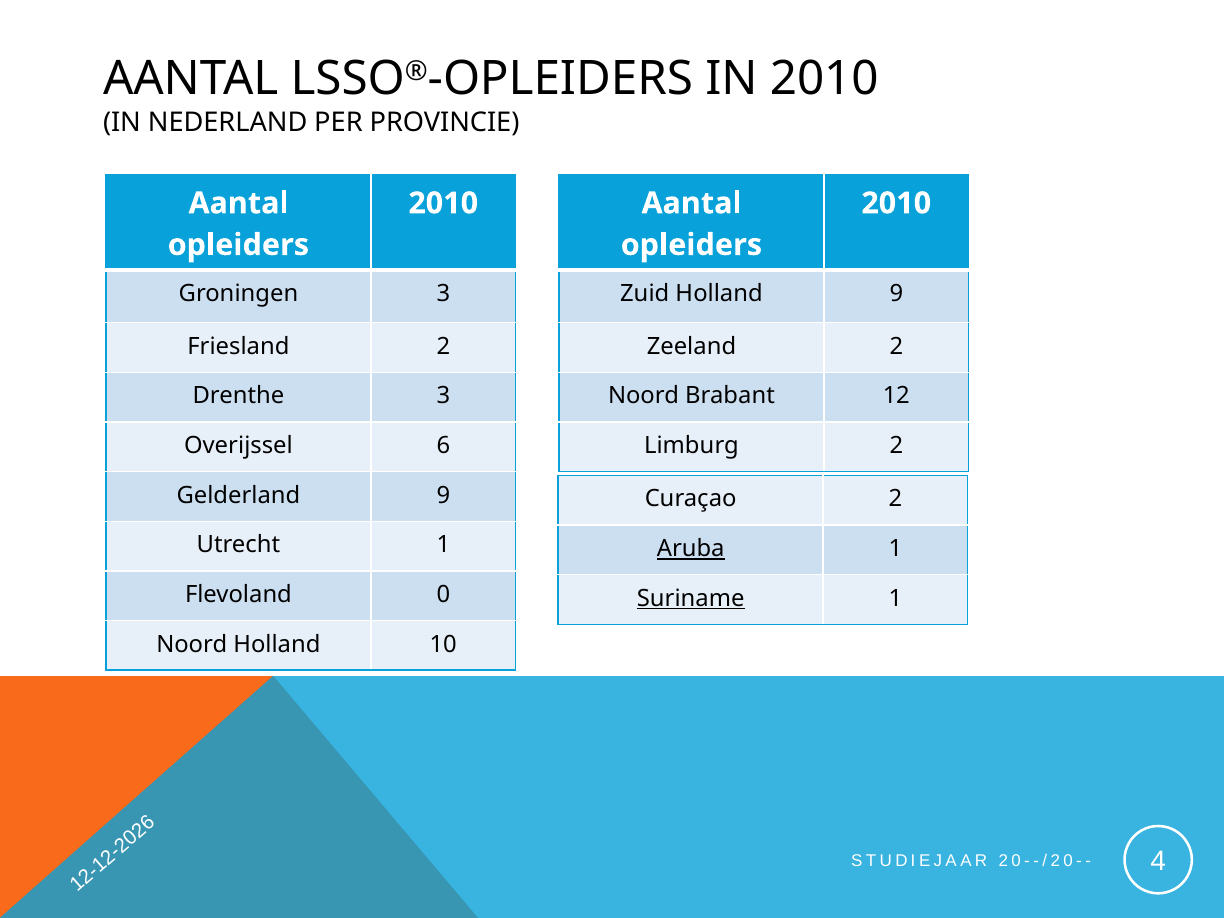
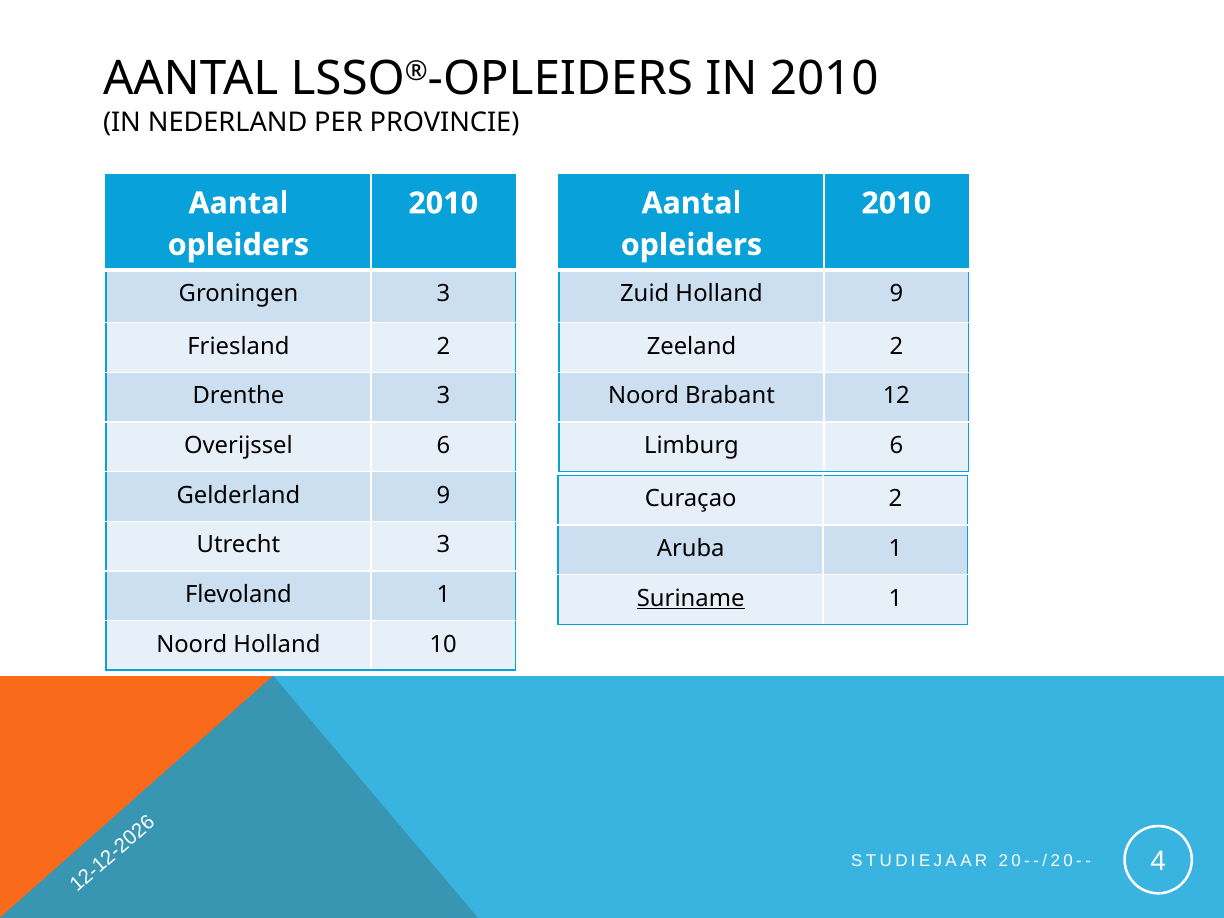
Limburg 2: 2 -> 6
Utrecht 1: 1 -> 3
Aruba underline: present -> none
Flevoland 0: 0 -> 1
